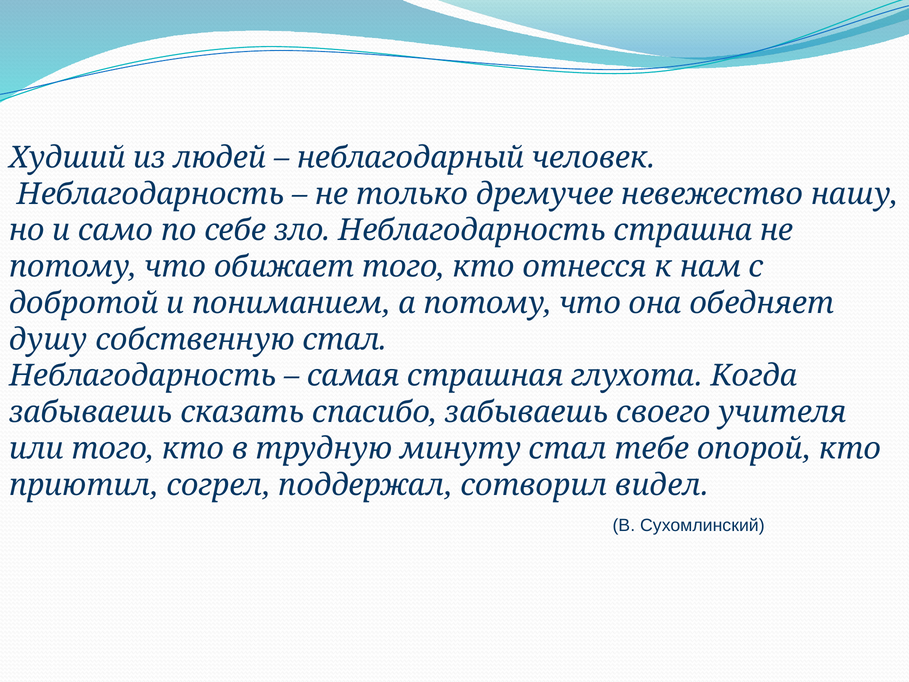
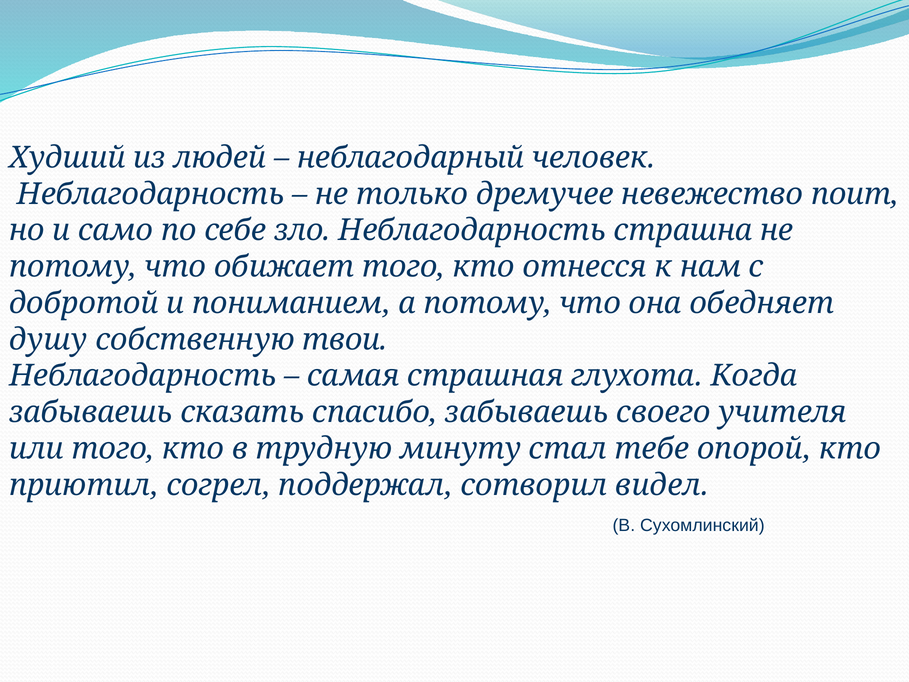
нашу: нашу -> поит
собственную стал: стал -> твои
